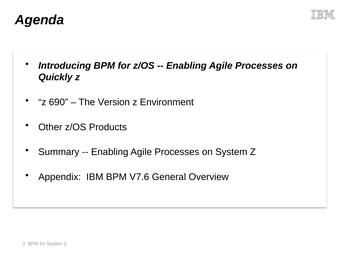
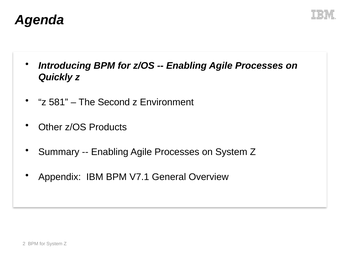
690: 690 -> 581
Version: Version -> Second
V7.6: V7.6 -> V7.1
